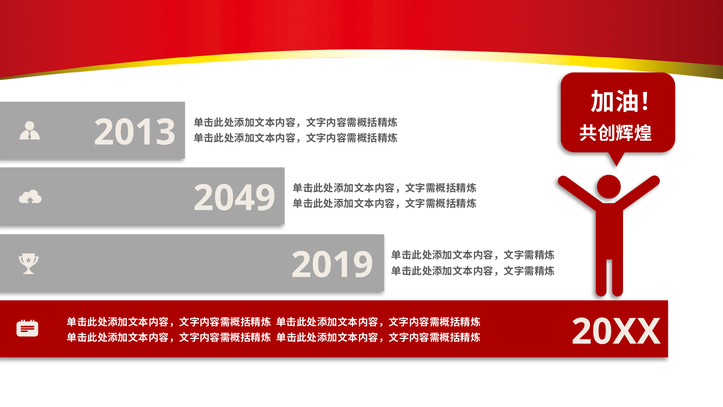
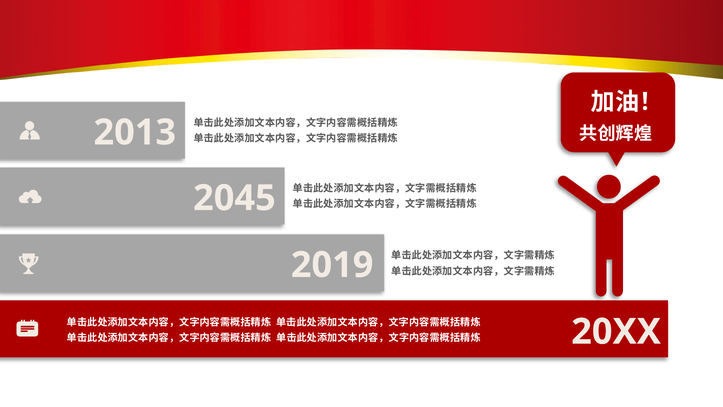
2049: 2049 -> 2045
